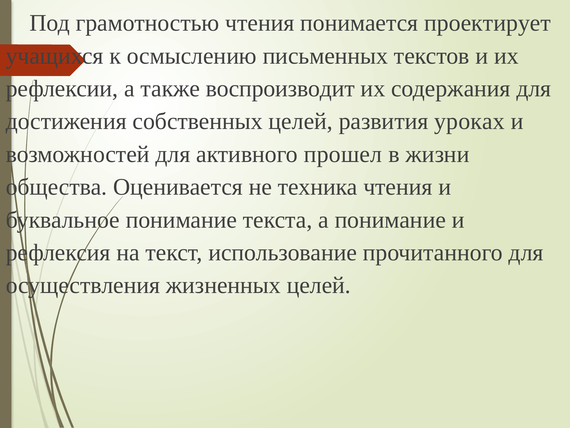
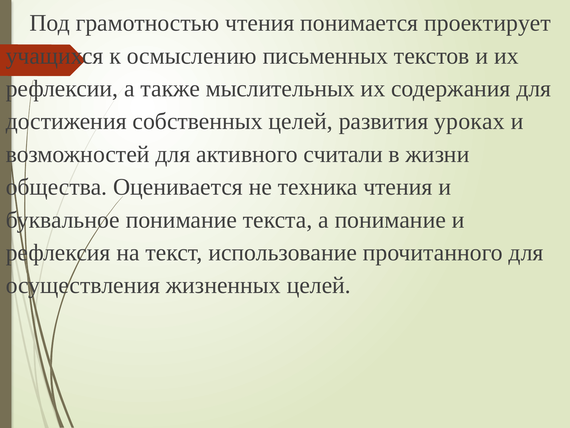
воспроизводит: воспроизводит -> мыслительных
прошел: прошел -> считали
